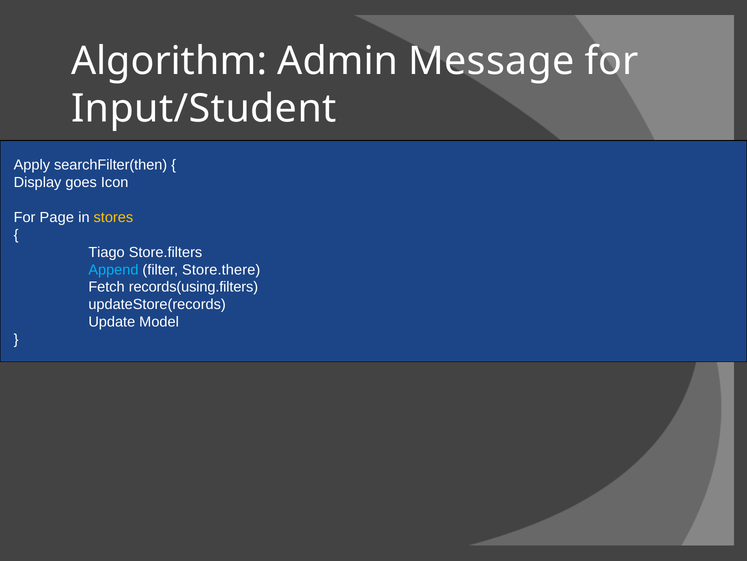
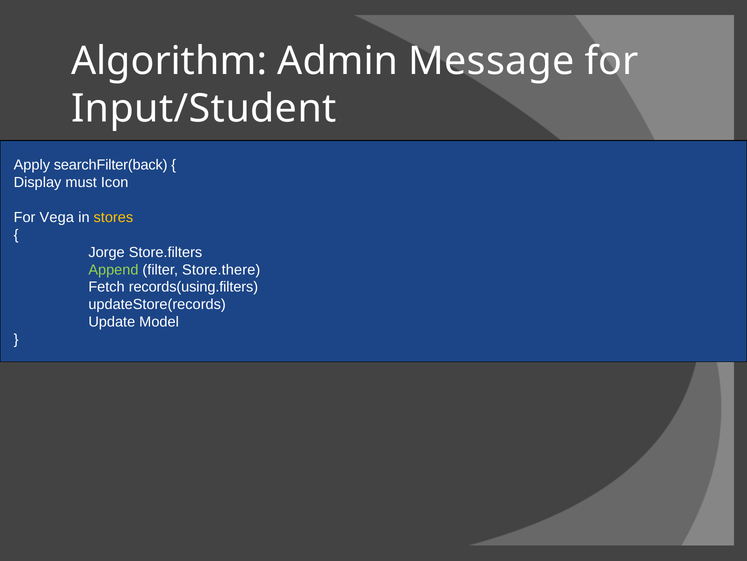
searchFilter(then: searchFilter(then -> searchFilter(back
goes: goes -> must
Page: Page -> Vega
Tiago: Tiago -> Jorge
Append colour: light blue -> light green
